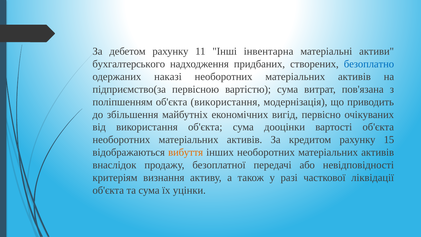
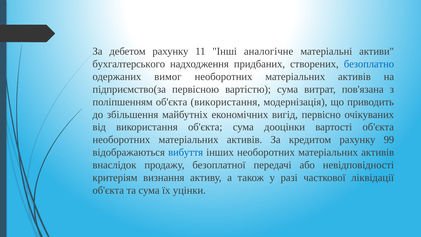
інвентарна: інвентарна -> аналогічне
наказі: наказі -> вимог
15: 15 -> 99
вибуття colour: orange -> blue
